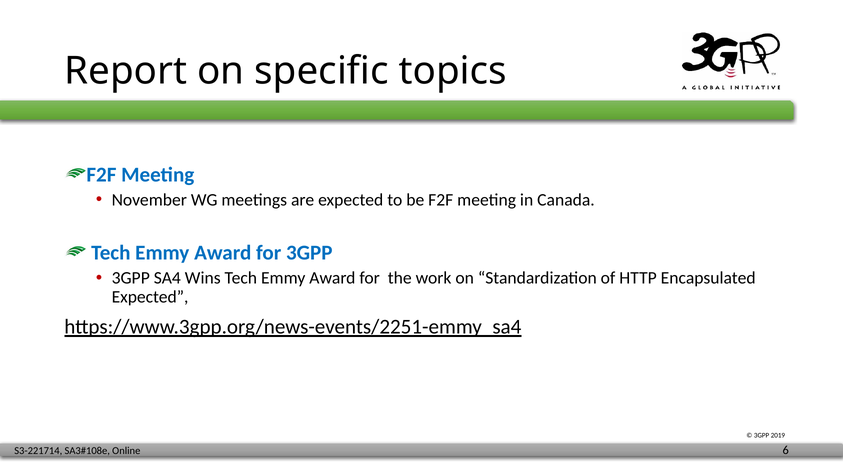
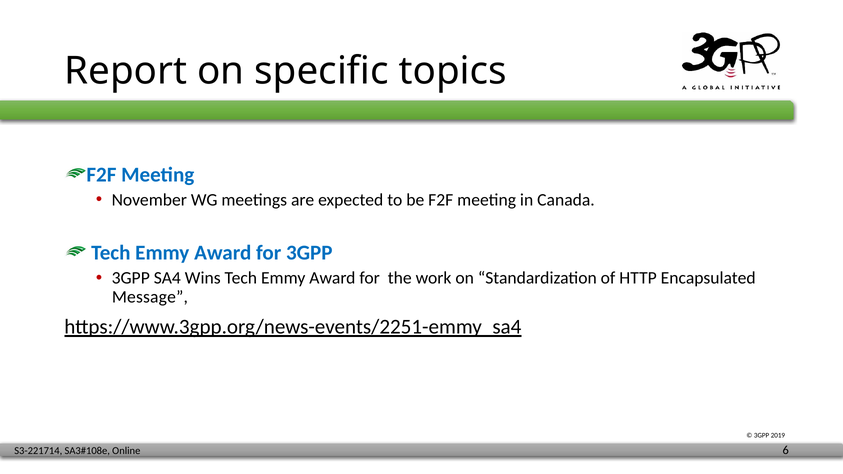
Expected at (150, 297): Expected -> Message
